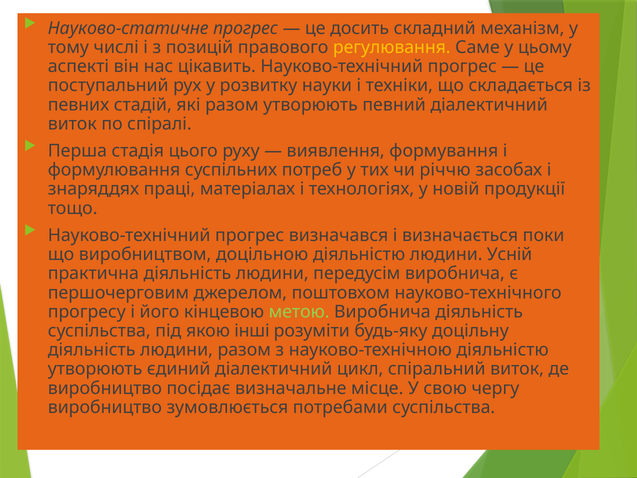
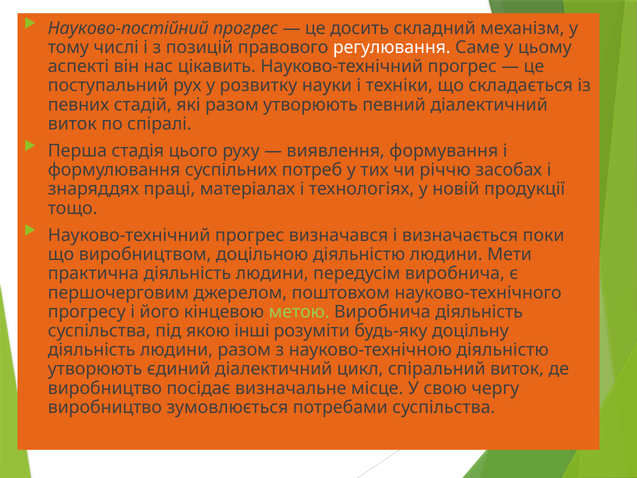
Науково-статичне: Науково-статичне -> Науково-постійний
регулювання colour: yellow -> white
Усній: Усній -> Мети
